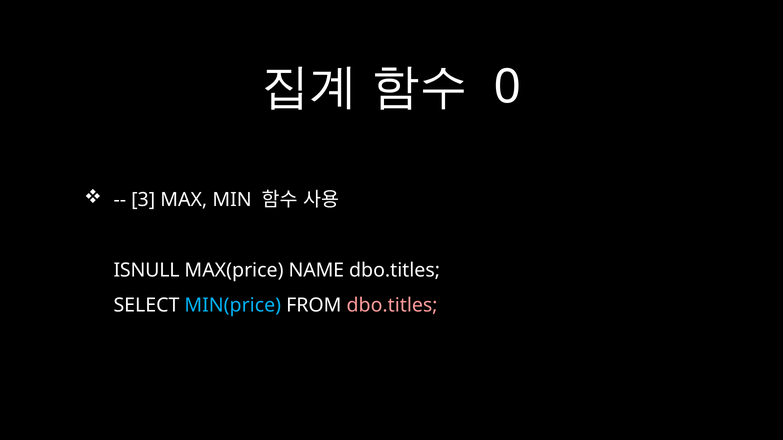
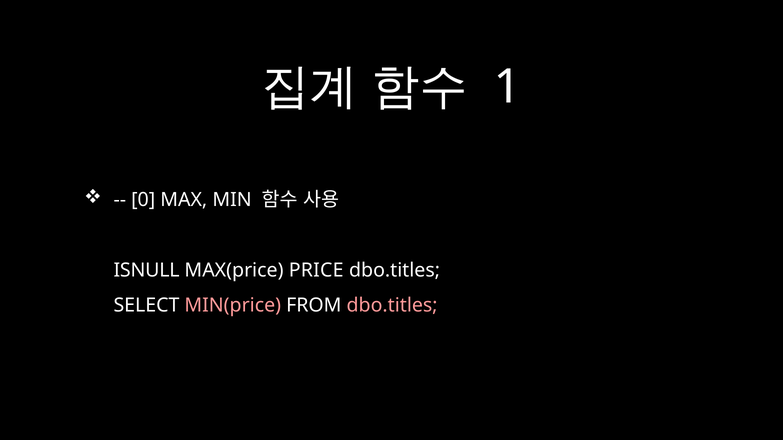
0: 0 -> 1
3: 3 -> 0
NAME: NAME -> PRICE
MIN(price colour: light blue -> pink
